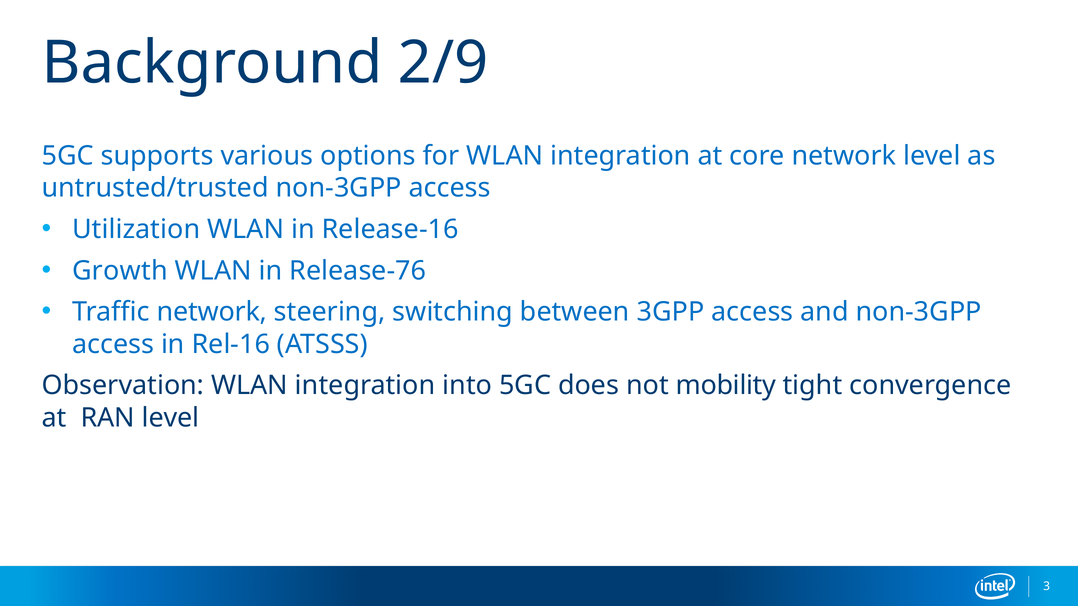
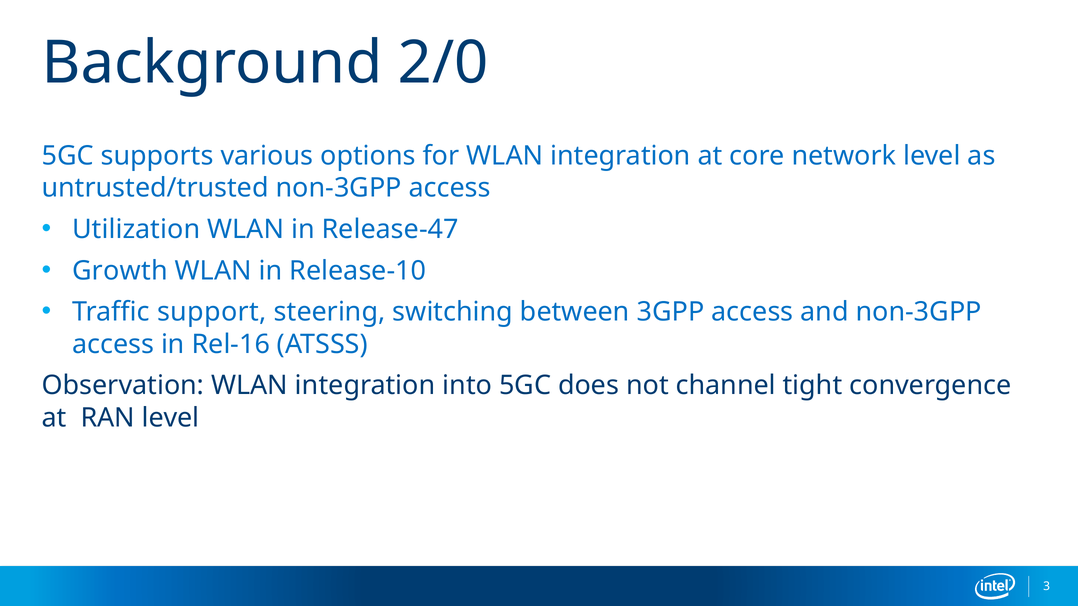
2/9: 2/9 -> 2/0
Release-16: Release-16 -> Release-47
Release-76: Release-76 -> Release-10
Traffic network: network -> support
mobility: mobility -> channel
